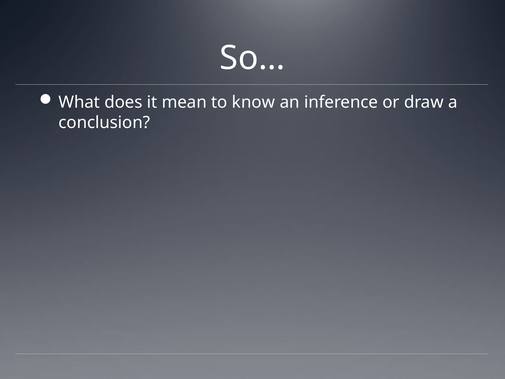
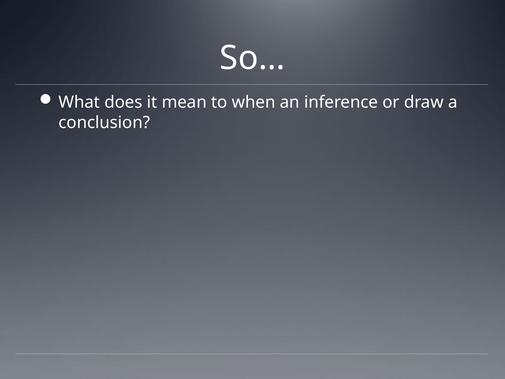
know: know -> when
